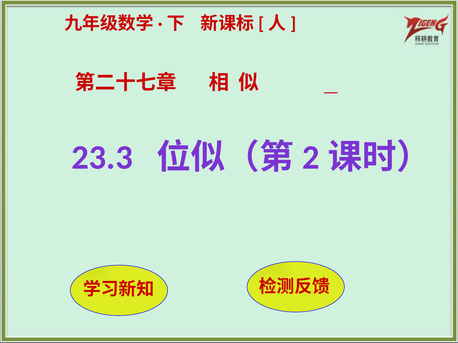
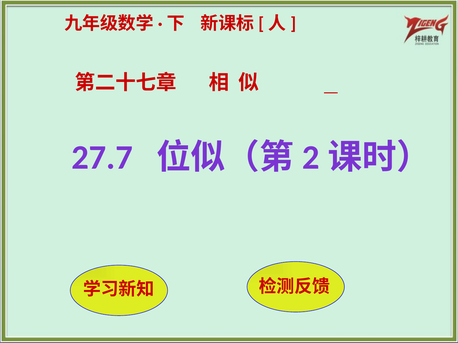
23.3: 23.3 -> 27.7
